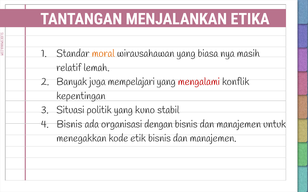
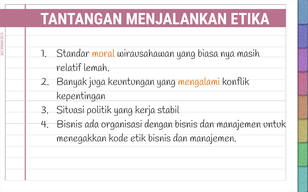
mempelajari: mempelajari -> keuntungan
mengalami colour: red -> orange
kuno: kuno -> kerja
